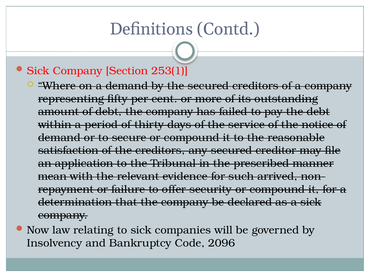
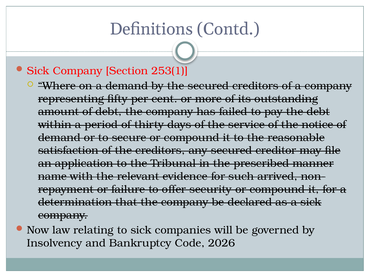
mean: mean -> name
2096: 2096 -> 2026
